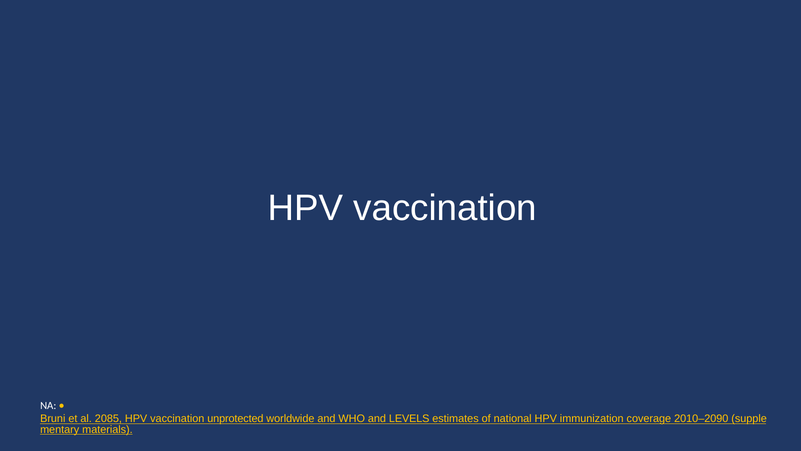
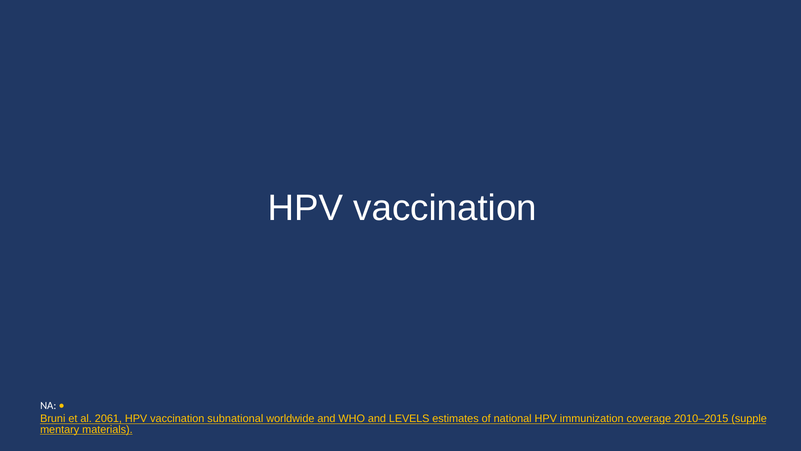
2085: 2085 -> 2061
unprotected: unprotected -> subnational
2010–2090: 2010–2090 -> 2010–2015
